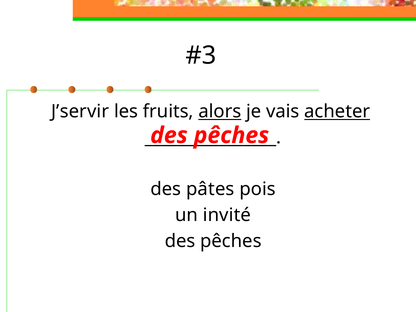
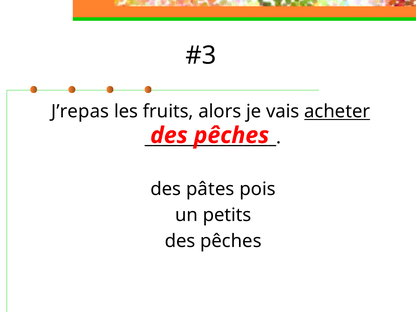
J’servir: J’servir -> J’repas
alors underline: present -> none
invité: invité -> petits
